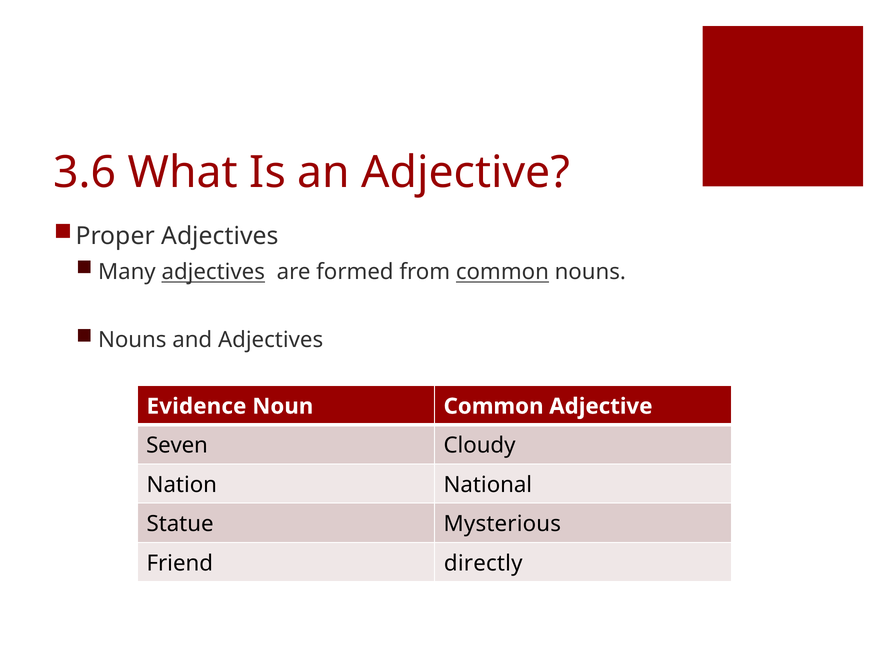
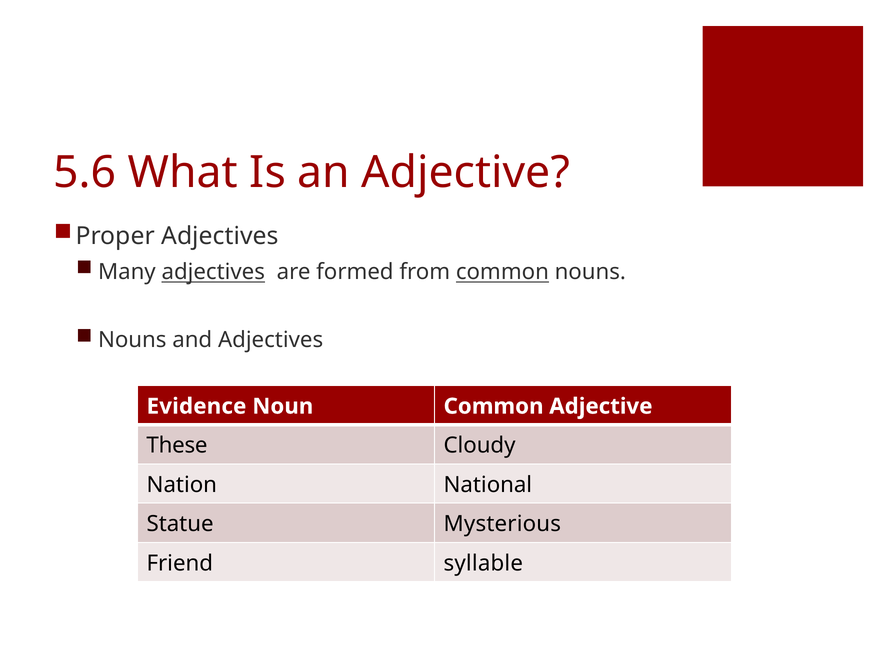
3.6: 3.6 -> 5.6
Seven: Seven -> These
directly: directly -> syllable
